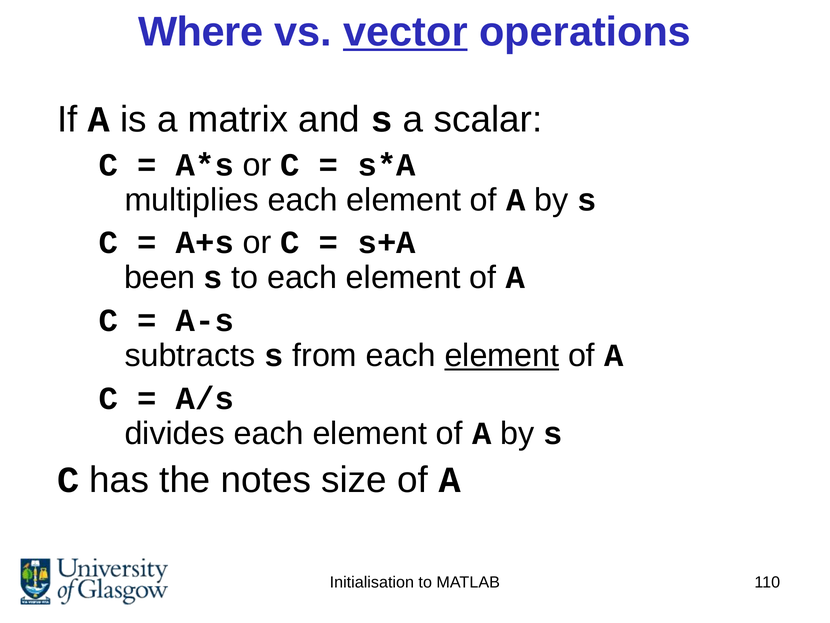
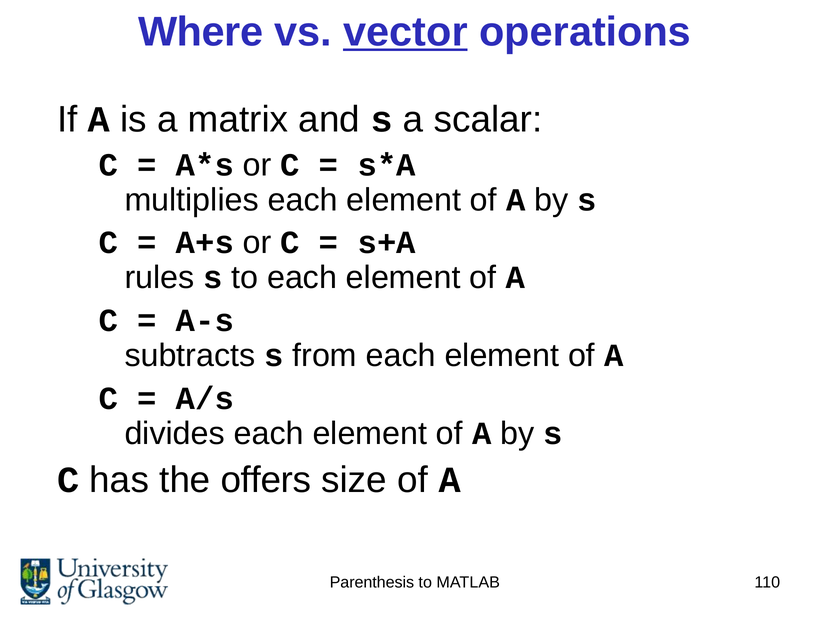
been: been -> rules
element at (502, 355) underline: present -> none
notes: notes -> offers
Initialisation: Initialisation -> Parenthesis
